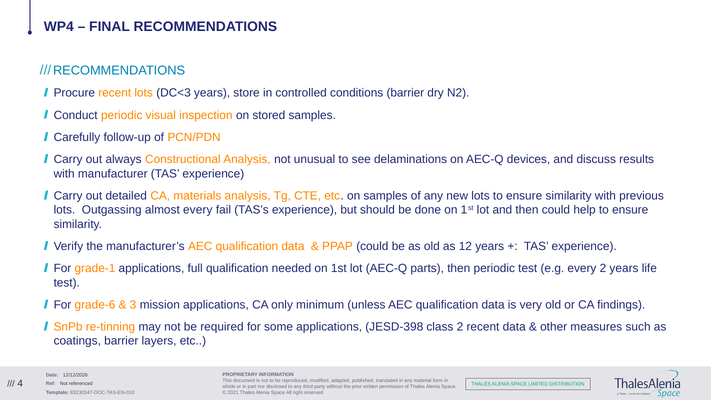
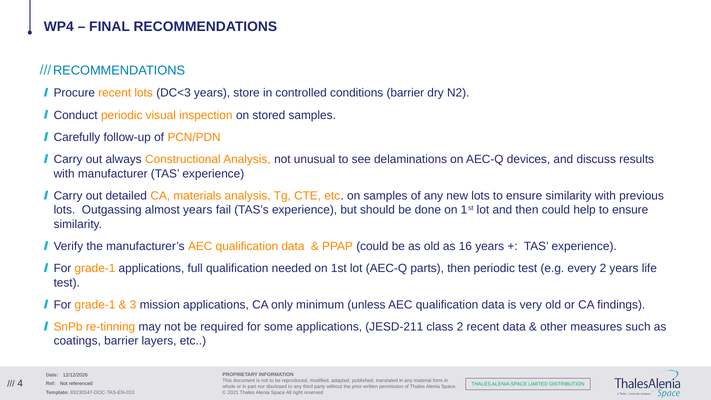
almost every: every -> years
12: 12 -> 16
grade‐6 at (95, 305): grade‐6 -> grade‐1
JESD‐398: JESD‐398 -> JESD‐211
